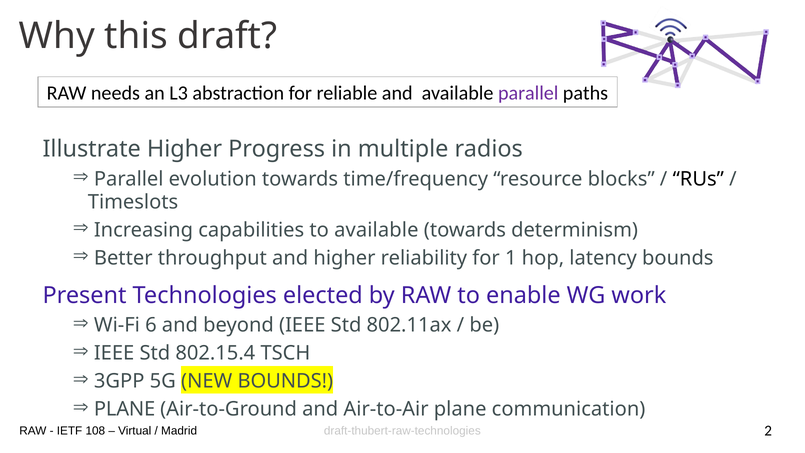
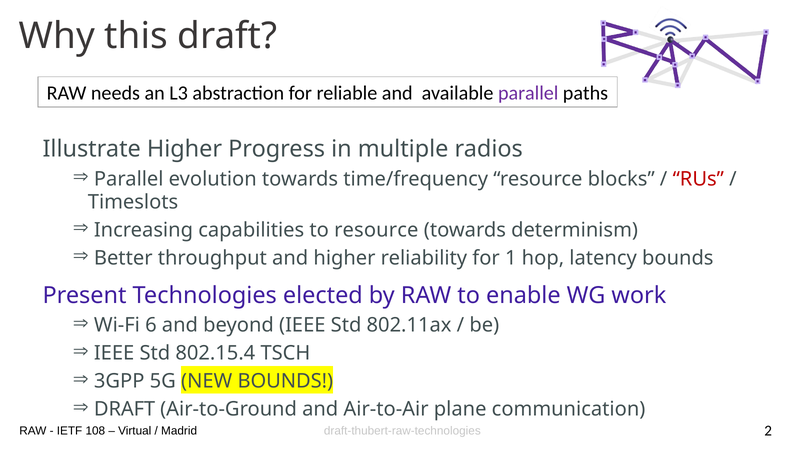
RUs colour: black -> red
to available: available -> resource
PLANE at (125, 409): PLANE -> DRAFT
